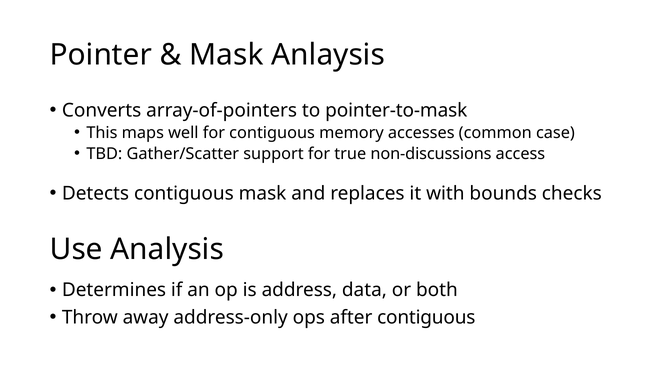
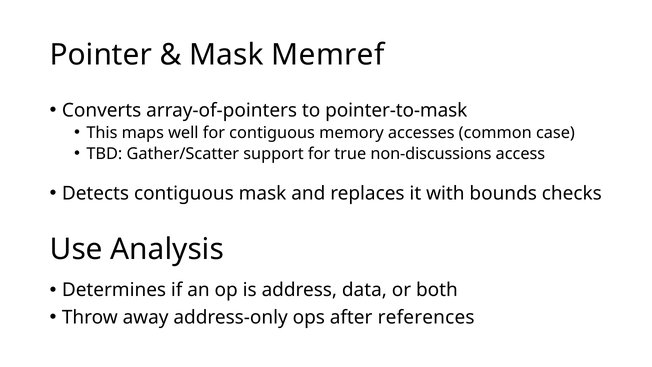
Anlaysis: Anlaysis -> Memref
after contiguous: contiguous -> references
